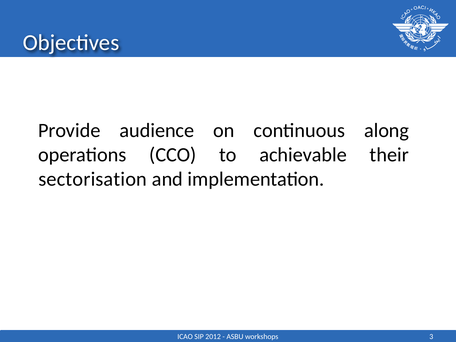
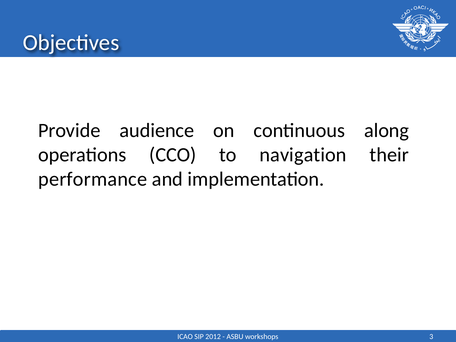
achievable: achievable -> navigation
sectorisation: sectorisation -> performance
